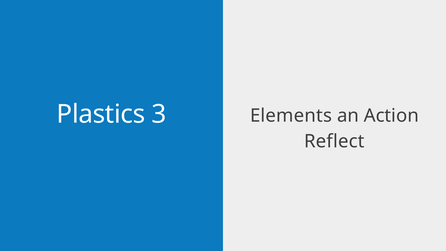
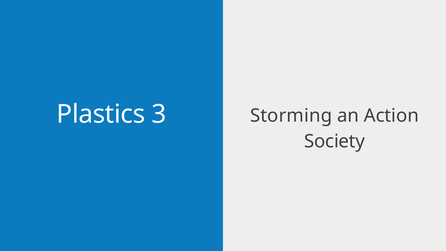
Elements: Elements -> Storming
Reflect: Reflect -> Society
